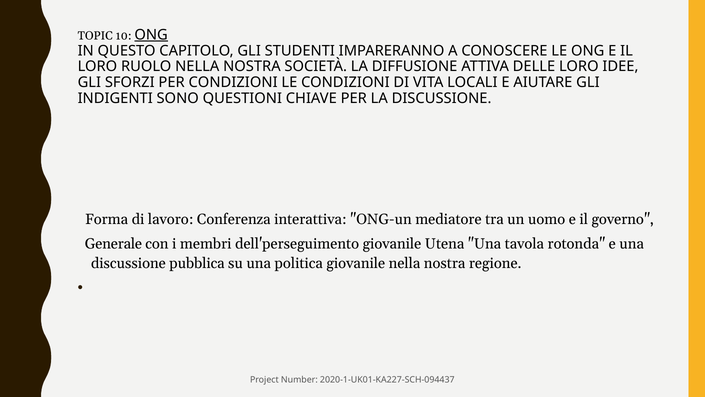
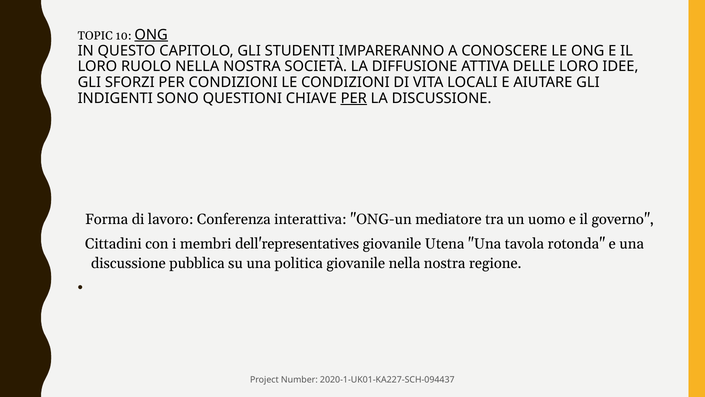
PER at (354, 98) underline: none -> present
Generale: Generale -> Cittadini
dell'perseguimento: dell'perseguimento -> dell'representatives
